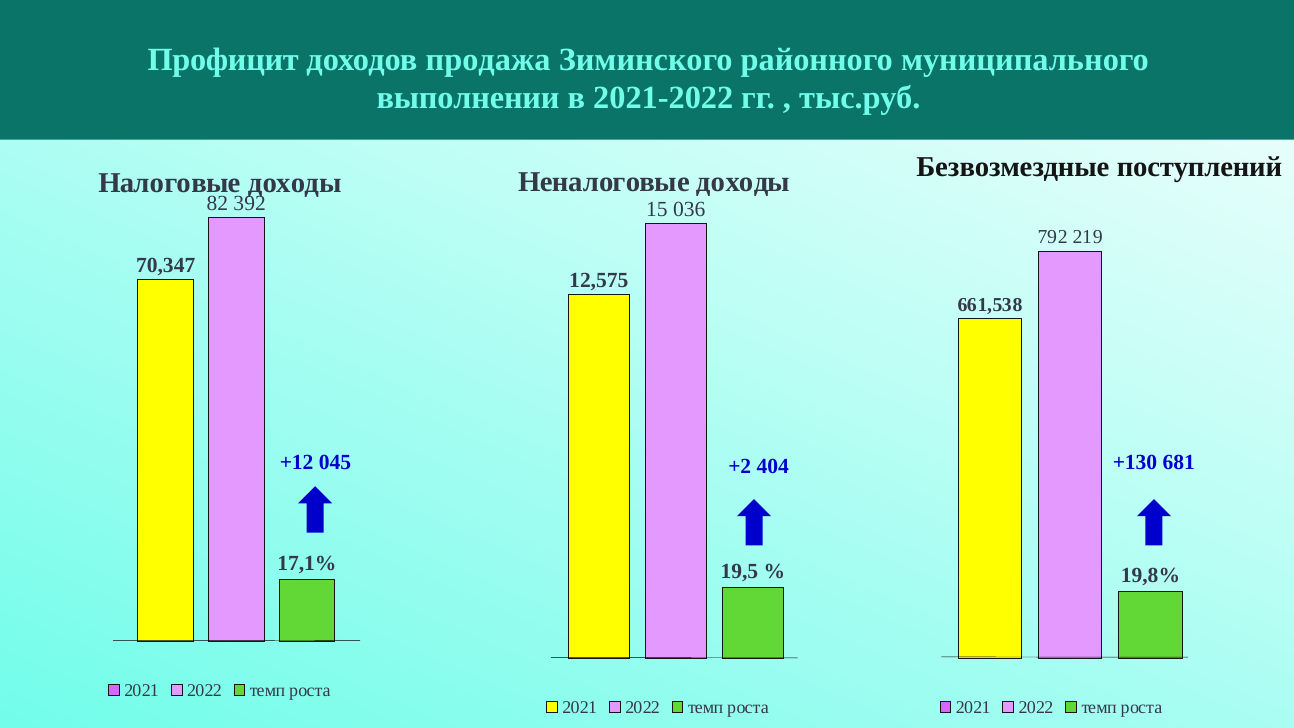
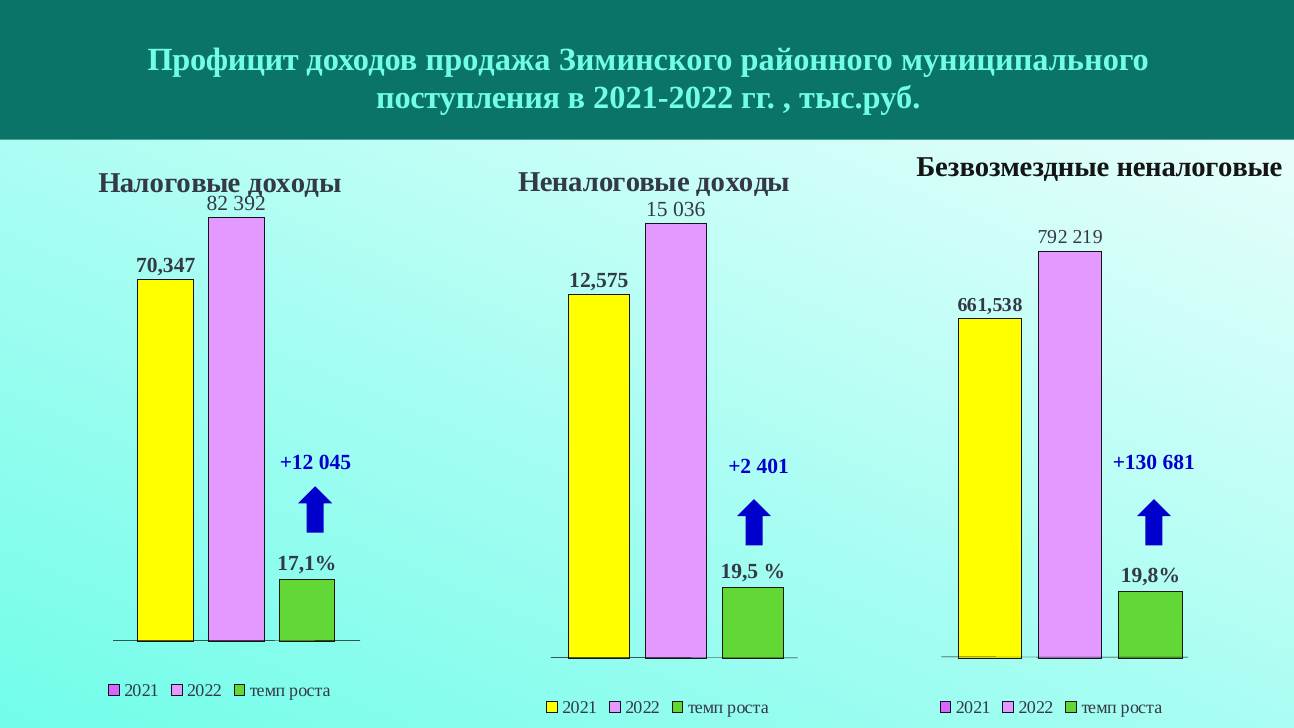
выполнении: выполнении -> поступления
Безвозмездные поступлений: поступлений -> неналоговые
404: 404 -> 401
